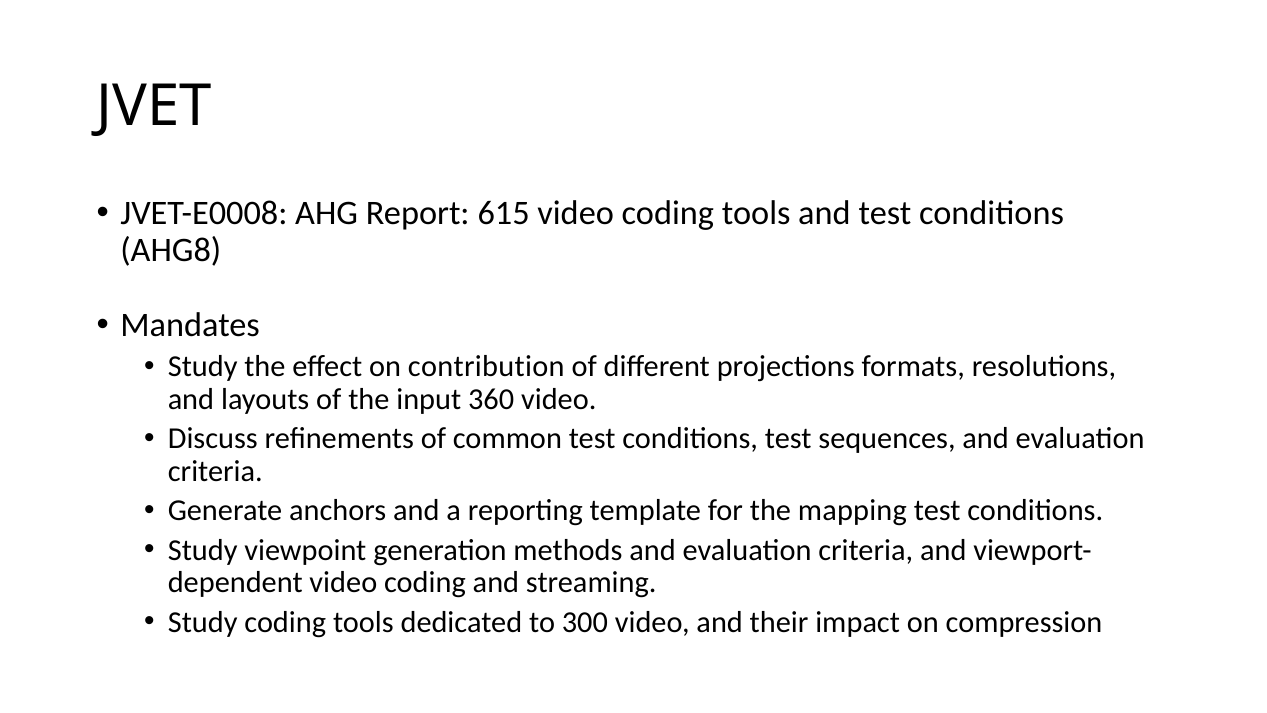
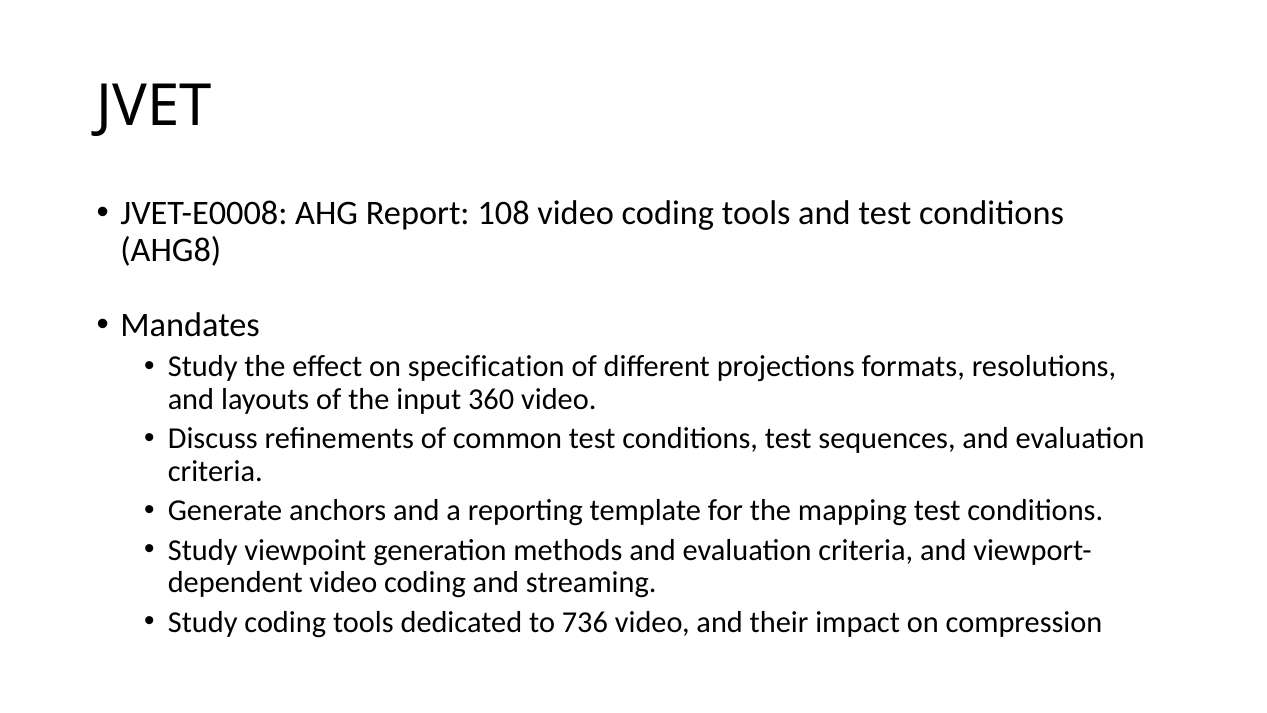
615: 615 -> 108
contribution: contribution -> specification
300: 300 -> 736
